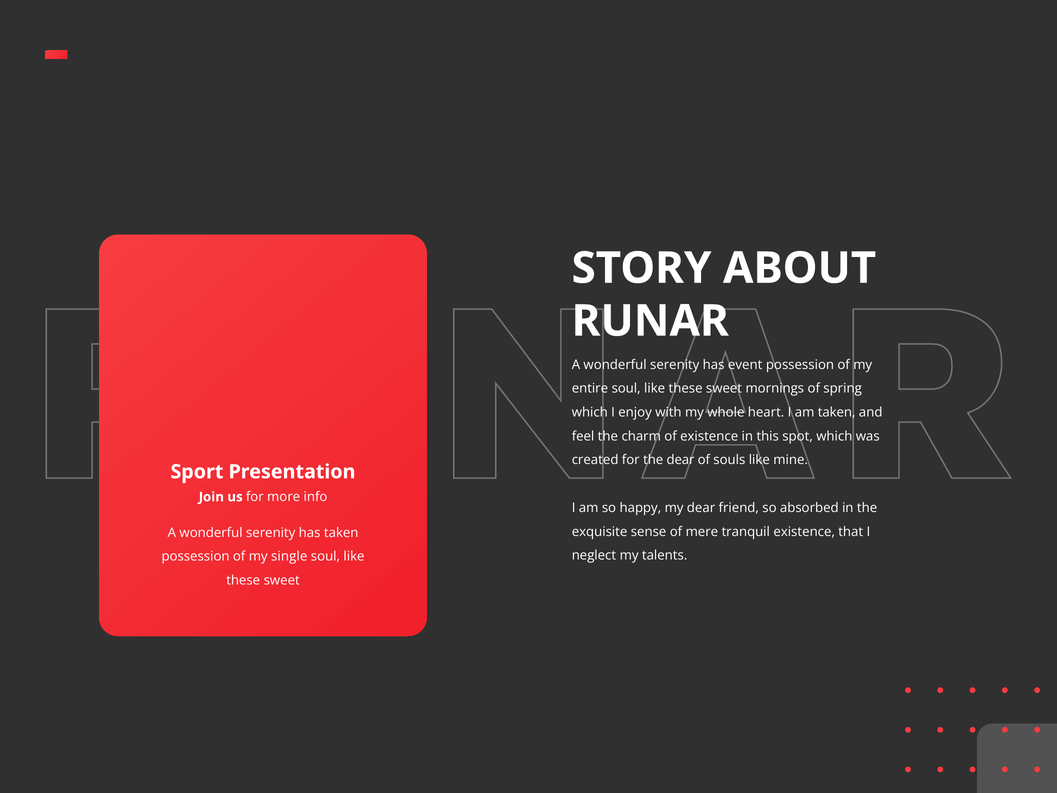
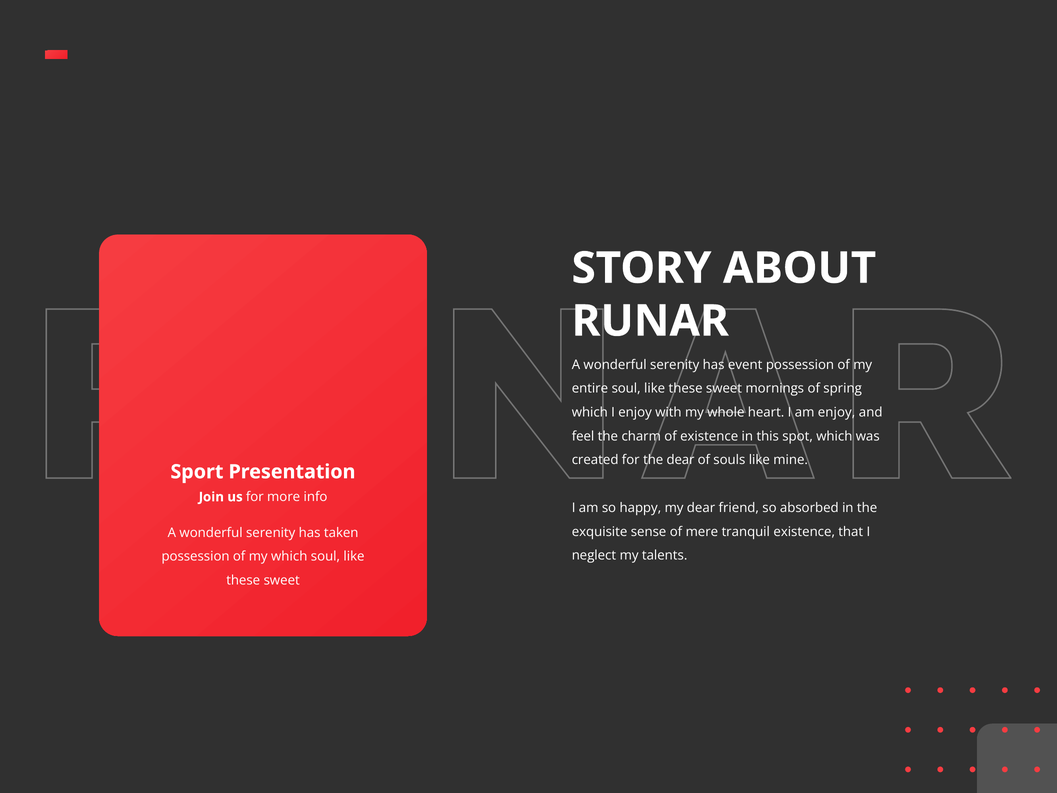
am taken: taken -> enjoy
my single: single -> which
